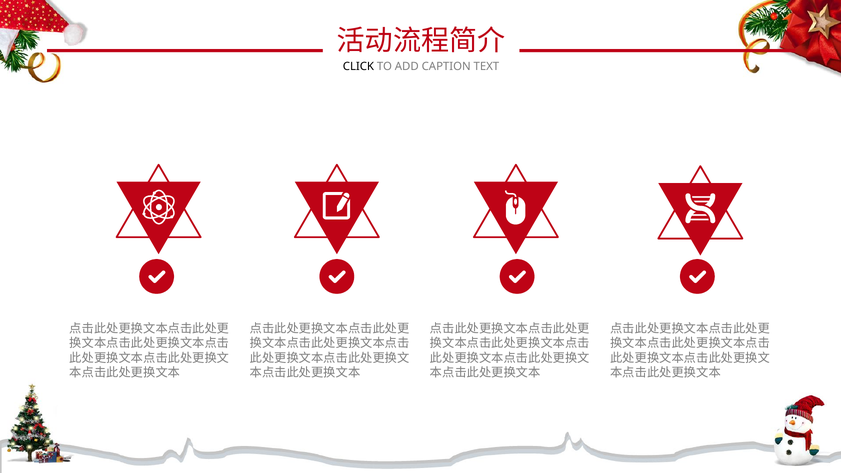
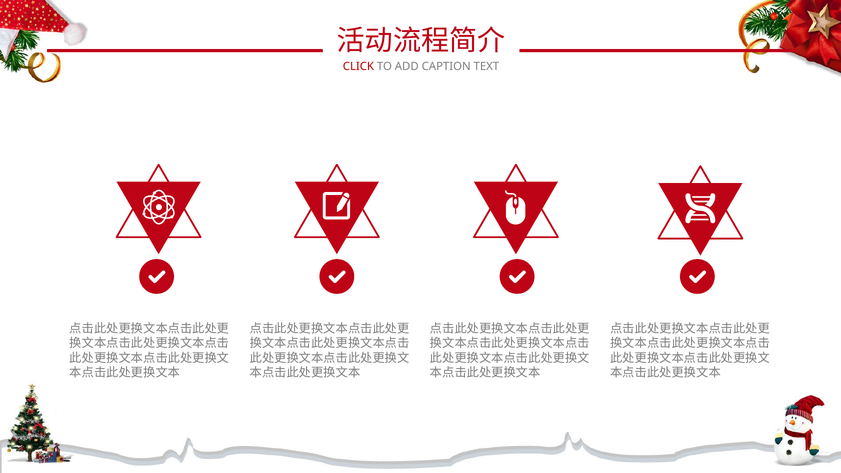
CLICK colour: black -> red
